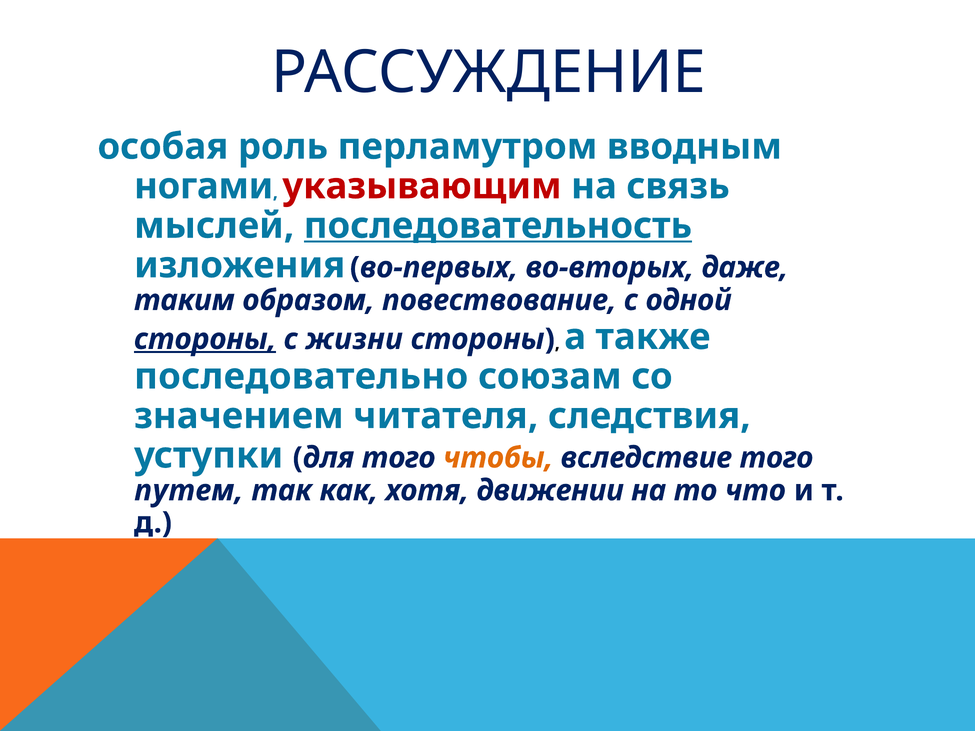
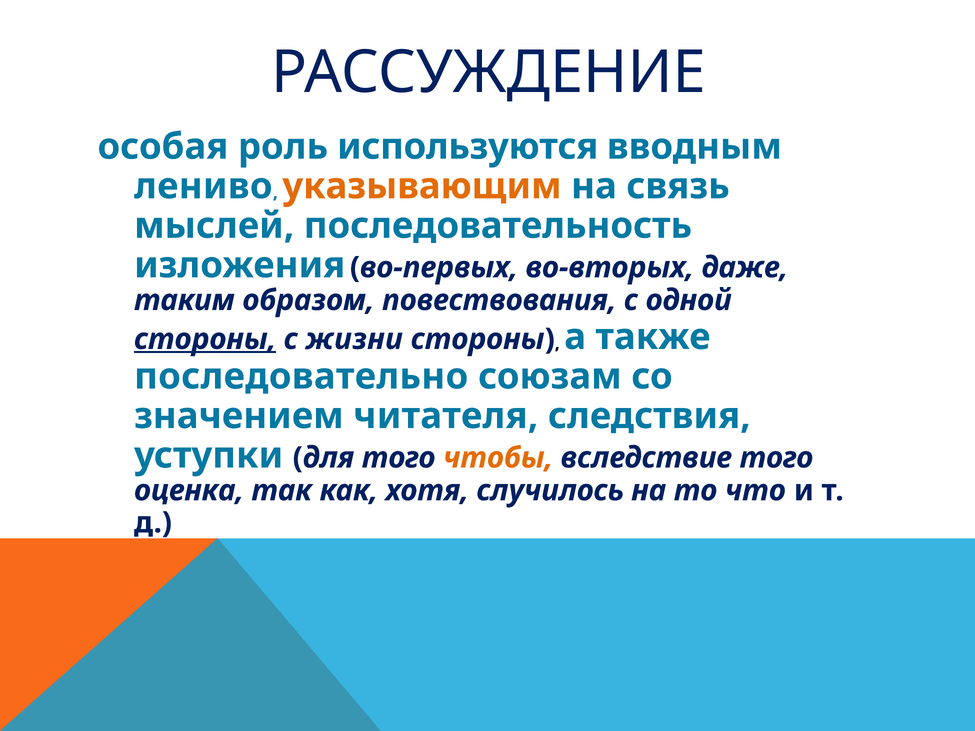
перламутром: перламутром -> используются
ногами: ногами -> лениво
указывающим colour: red -> orange
последовательность underline: present -> none
повествование: повествование -> повествования
путем: путем -> оценка
движении: движении -> случилось
